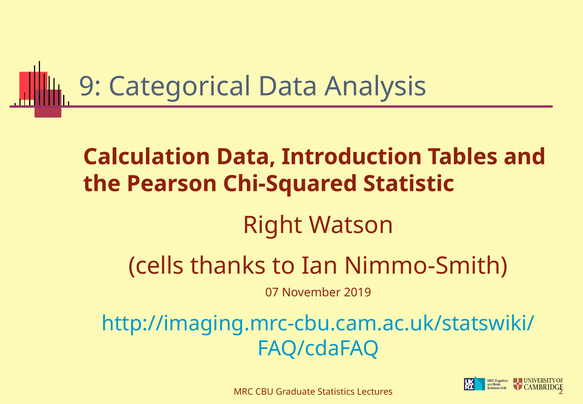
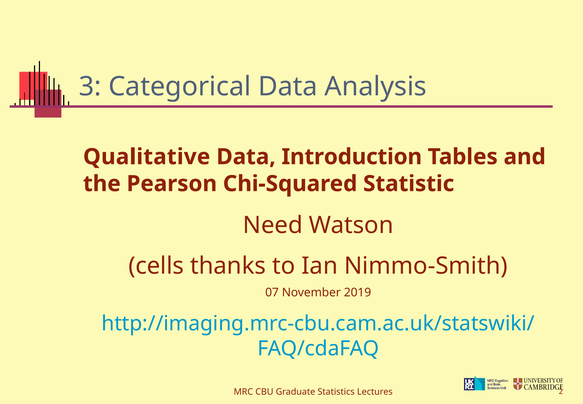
9: 9 -> 3
Calculation: Calculation -> Qualitative
Right: Right -> Need
